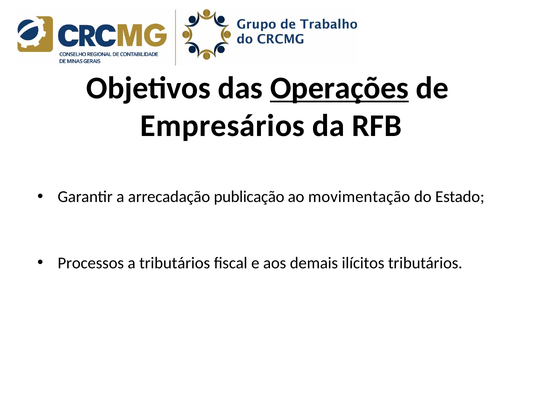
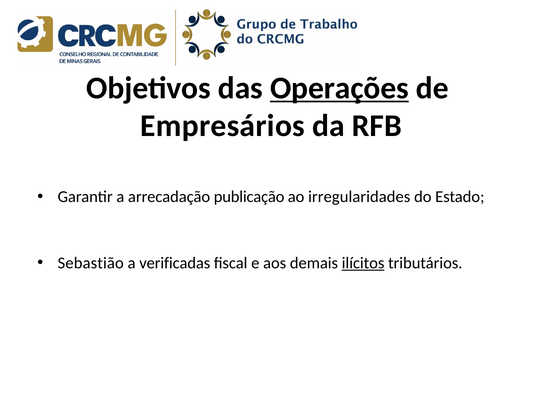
movimentação: movimentação -> irregularidades
Processos: Processos -> Sebastião
a tributários: tributários -> verificadas
ilícitos underline: none -> present
